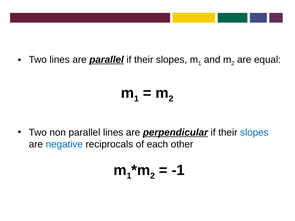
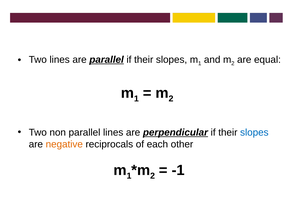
negative colour: blue -> orange
